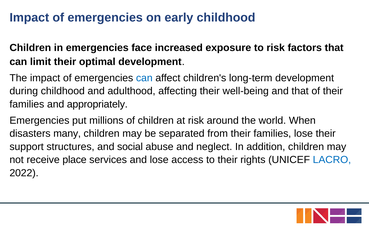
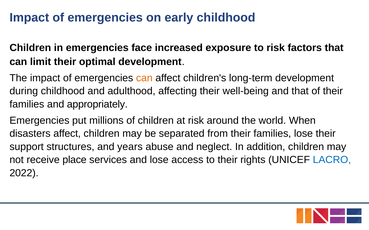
can at (144, 78) colour: blue -> orange
disasters many: many -> affect
social: social -> years
